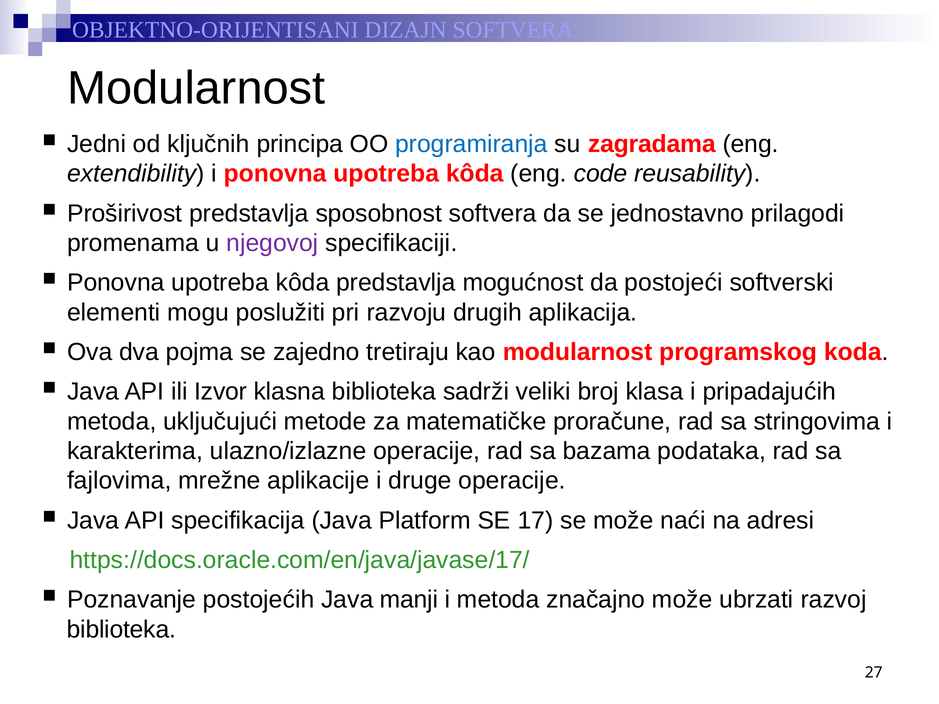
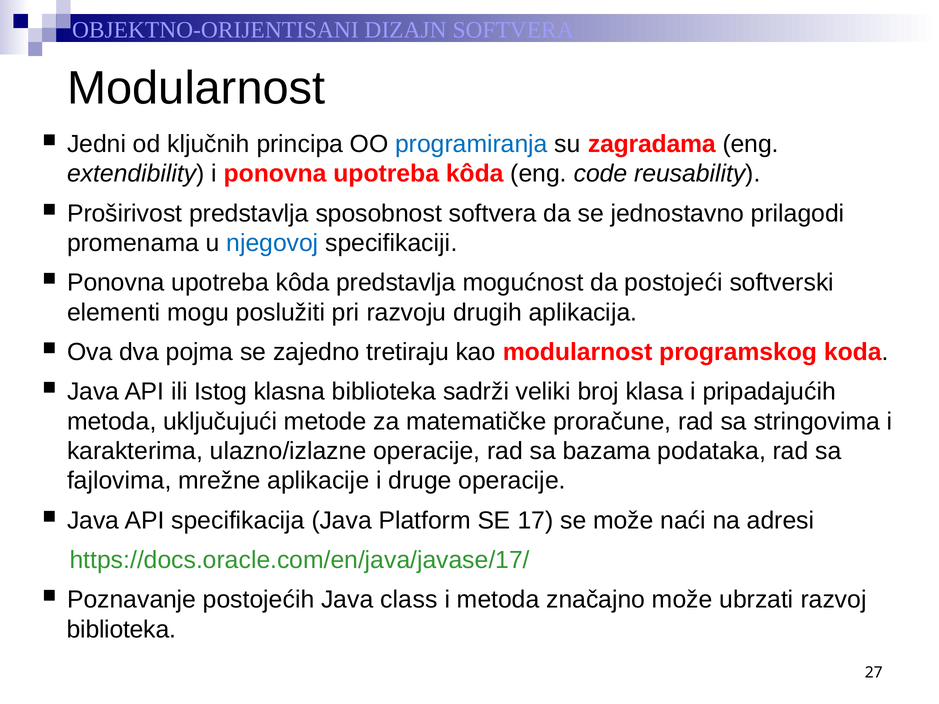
njegovoj colour: purple -> blue
Izvor: Izvor -> Istog
manji: manji -> class
